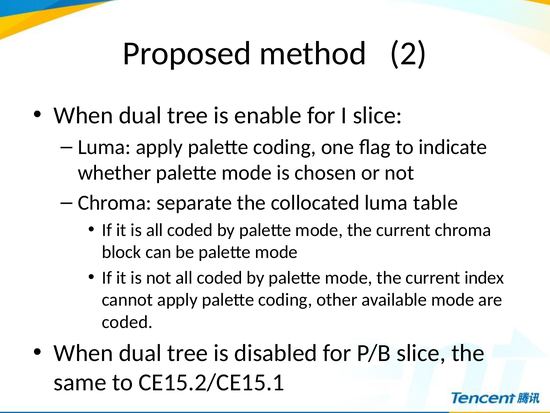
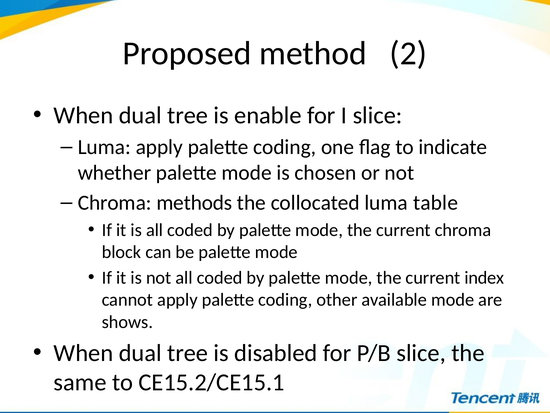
separate: separate -> methods
coded at (127, 322): coded -> shows
